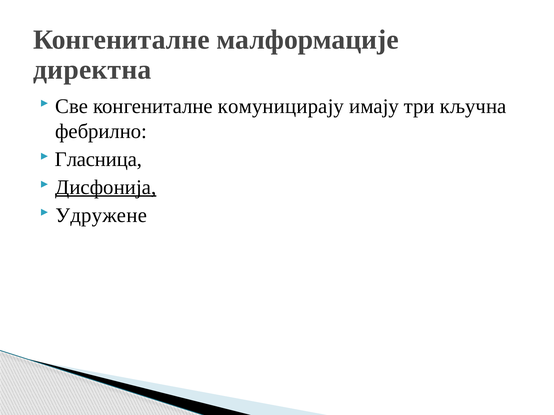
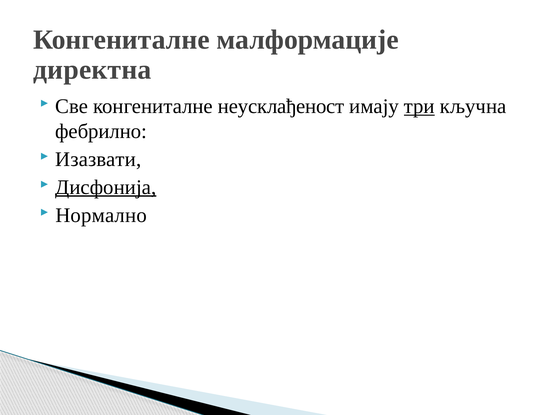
комуницирају: комуницирају -> неусклађеност
три underline: none -> present
Гласница: Гласница -> Изазвати
Удружене: Удружене -> Нормално
